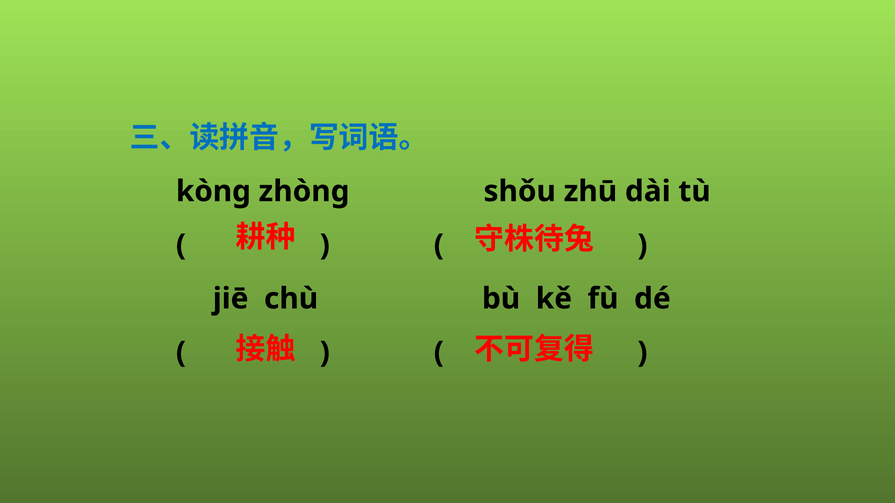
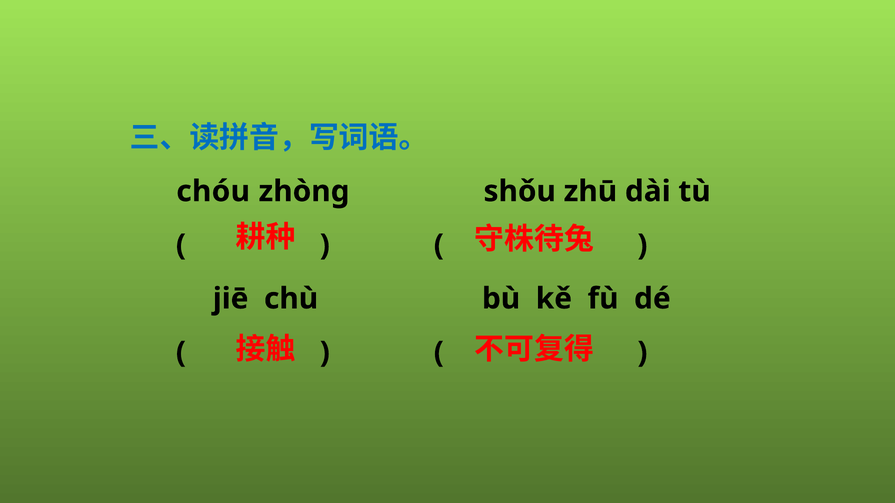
kònɡ: kònɡ -> chóu
